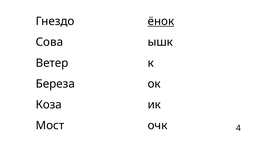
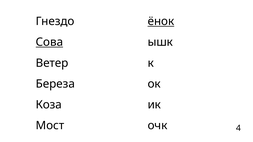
Сова underline: none -> present
